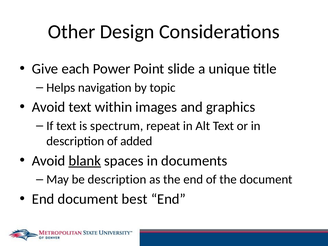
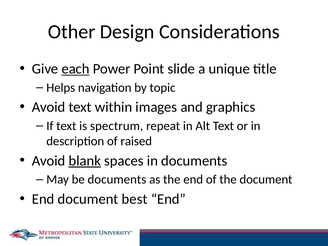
each underline: none -> present
added: added -> raised
be description: description -> documents
